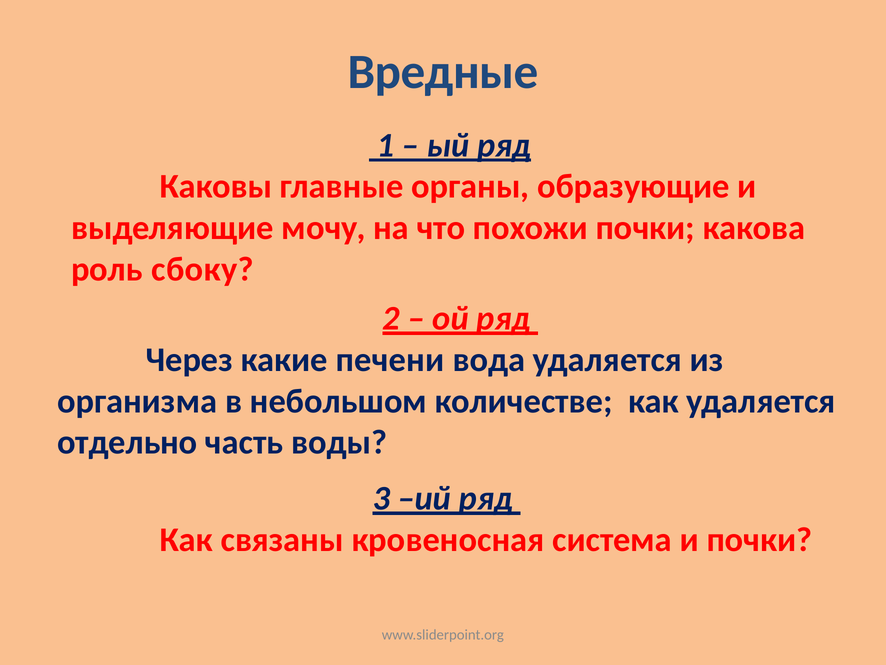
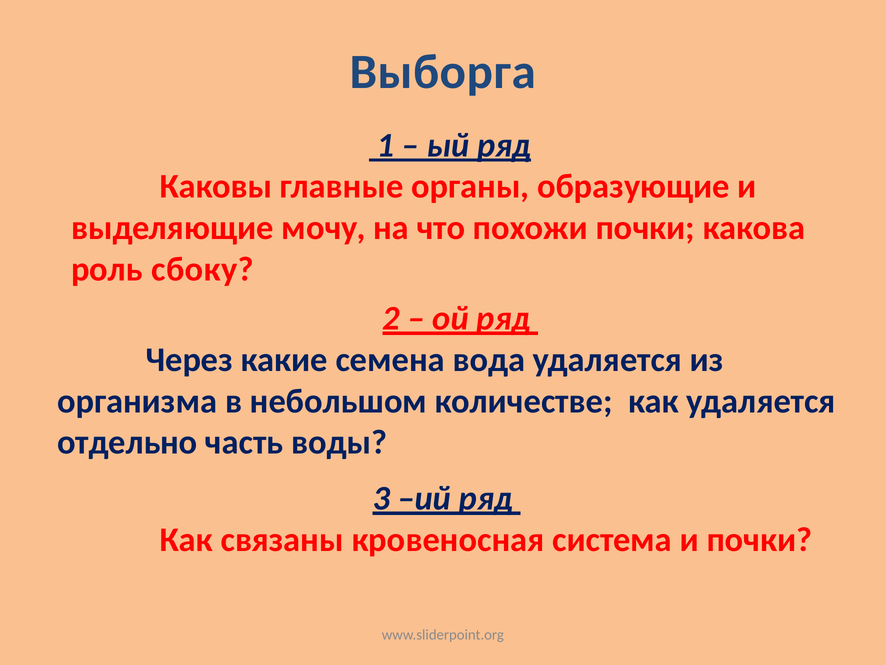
Вредные: Вредные -> Выборга
печени: печени -> семена
